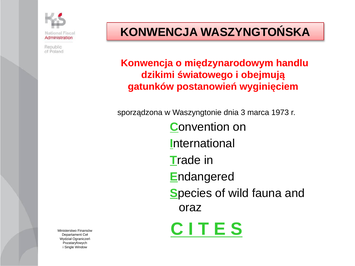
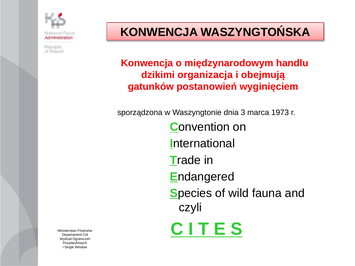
światowego: światowego -> organizacja
oraz: oraz -> czyli
